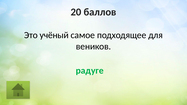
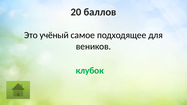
радуге: радуге -> клубок
